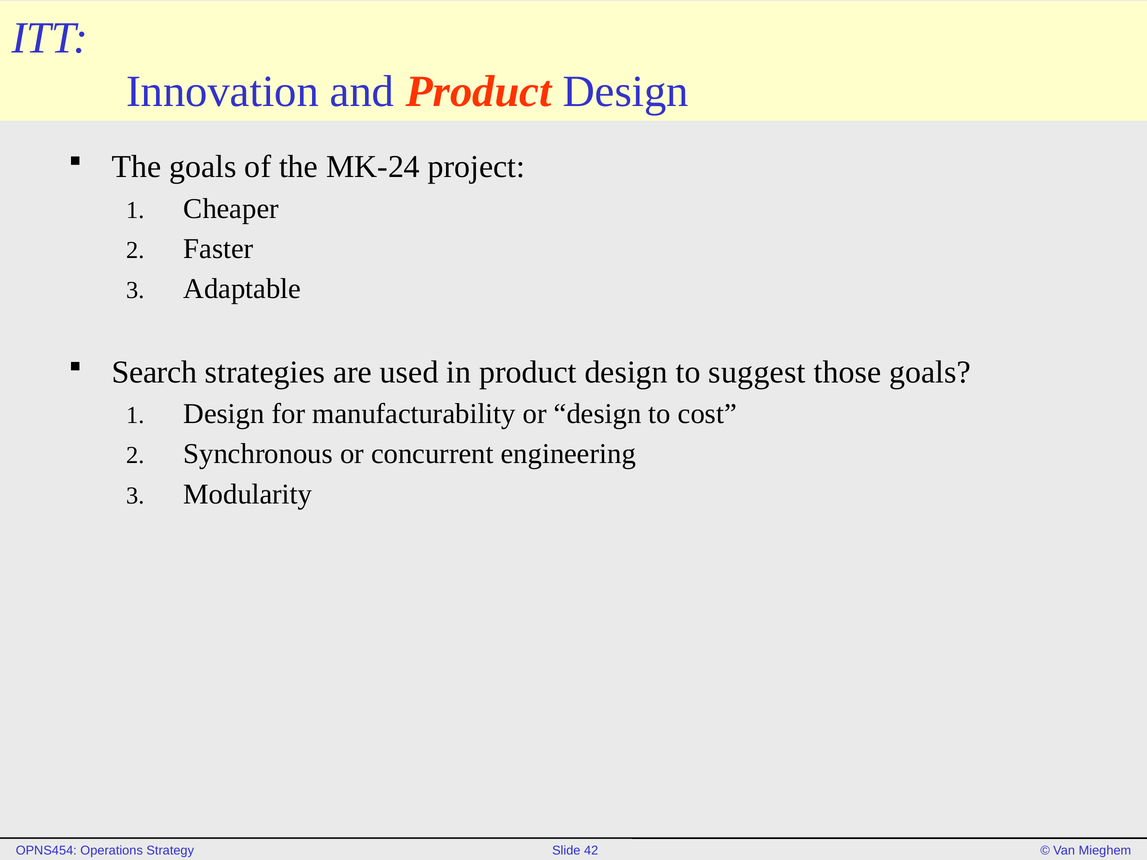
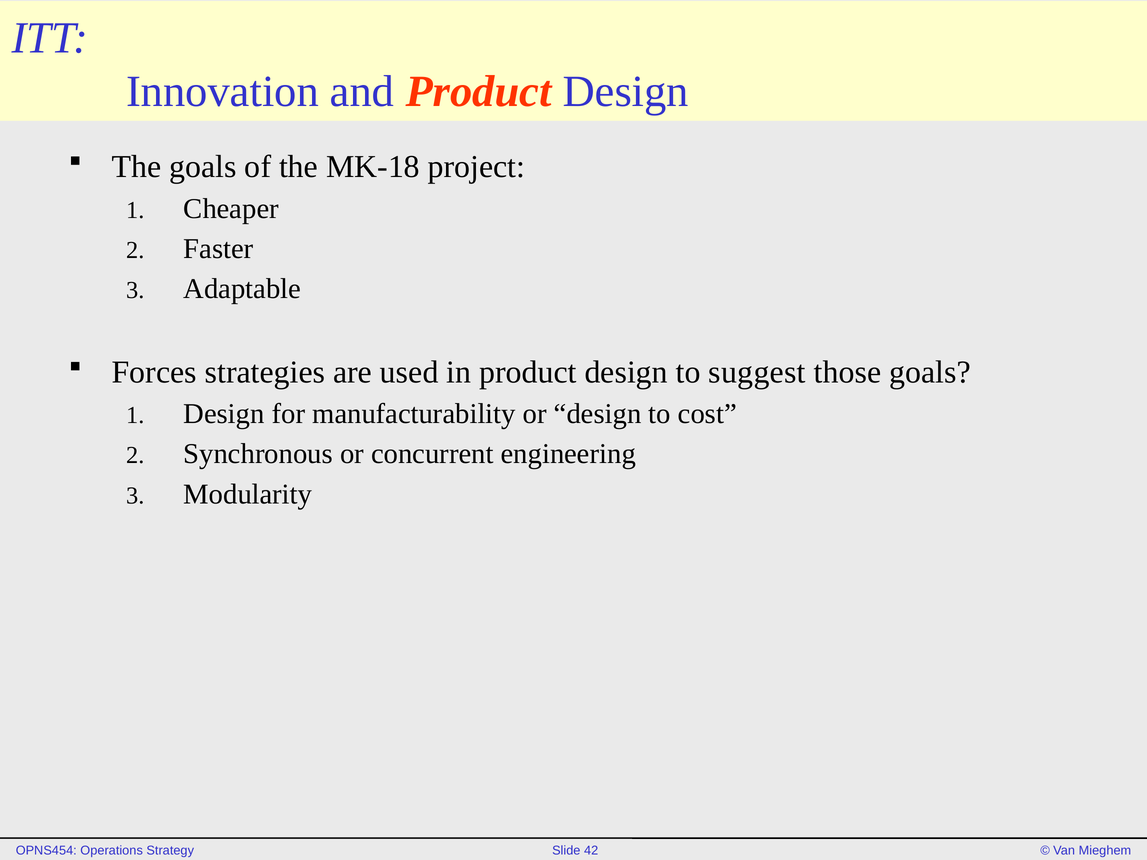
MK-24: MK-24 -> MK-18
Search: Search -> Forces
